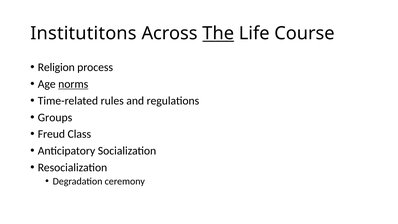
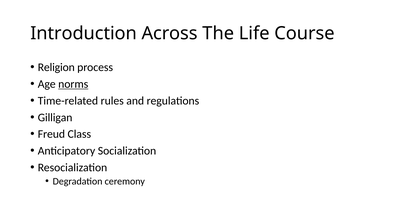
Institutitons: Institutitons -> Introduction
The underline: present -> none
Groups: Groups -> Gilligan
